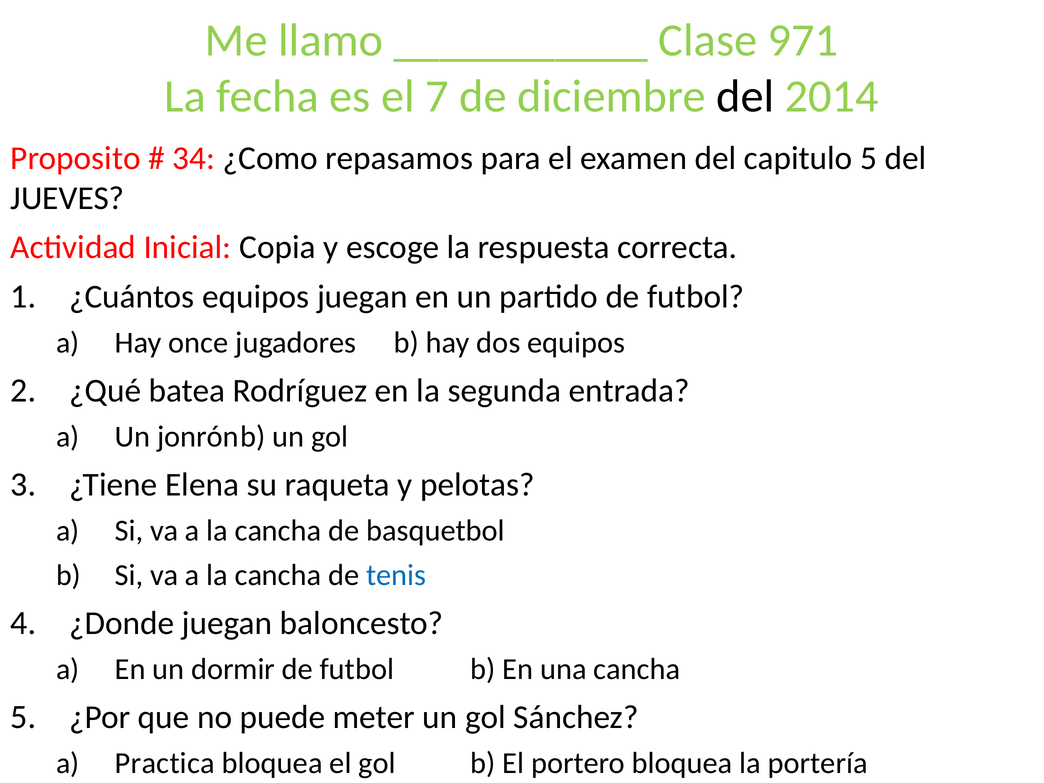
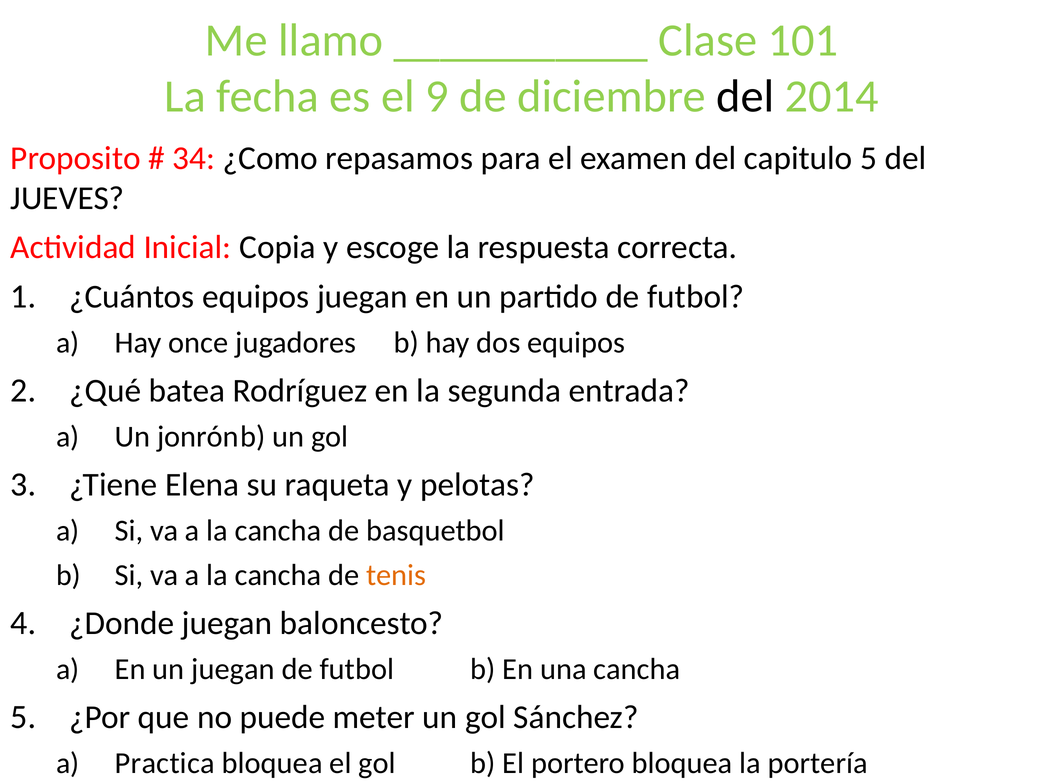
971: 971 -> 101
7: 7 -> 9
tenis colour: blue -> orange
un dormir: dormir -> juegan
